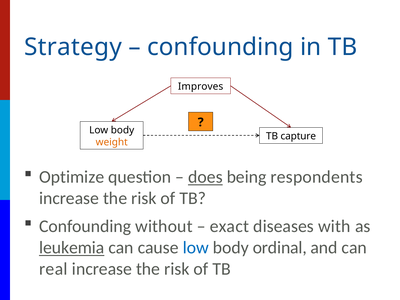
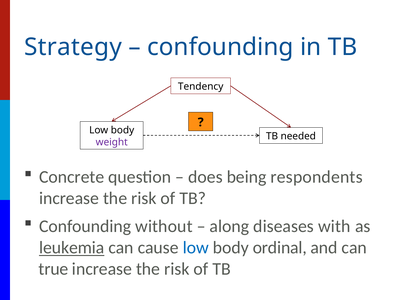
Improves: Improves -> Tendency
capture: capture -> needed
weight colour: orange -> purple
Optimize: Optimize -> Concrete
does underline: present -> none
exact: exact -> along
real: real -> true
